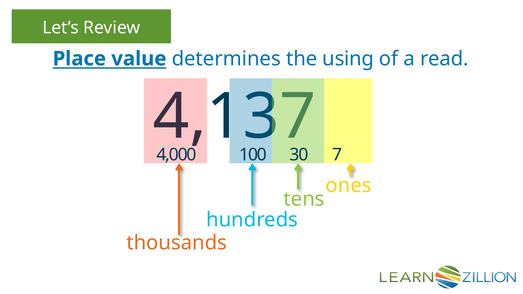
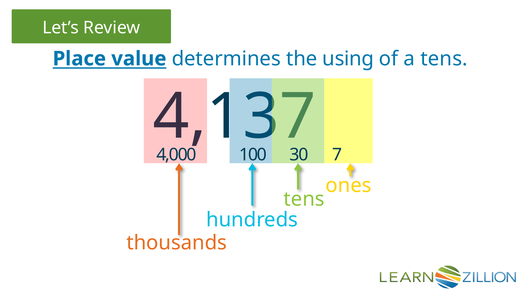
a read: read -> tens
